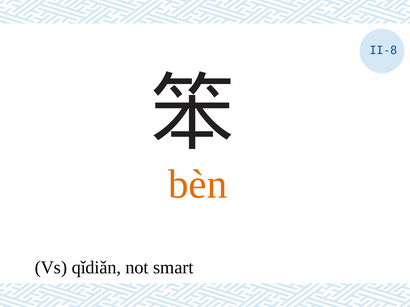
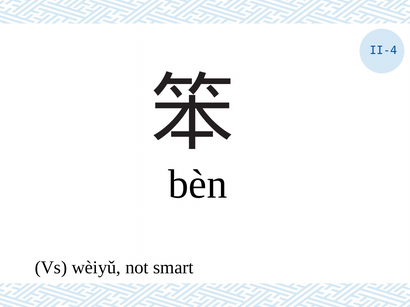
II-8: II-8 -> II-4
bèn colour: orange -> black
qǐdiǎn: qǐdiǎn -> wèiyǔ
